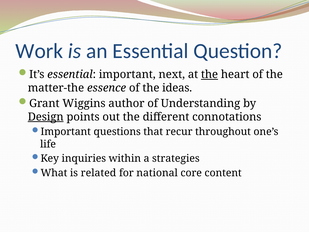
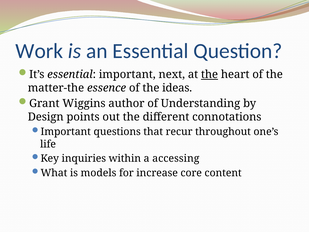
Design underline: present -> none
strategies: strategies -> accessing
related: related -> models
national: national -> increase
